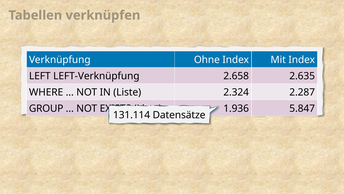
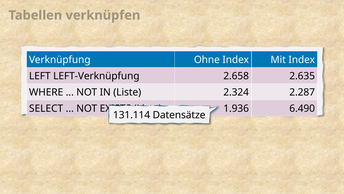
GROUP: GROUP -> SELECT
5.847: 5.847 -> 6.490
